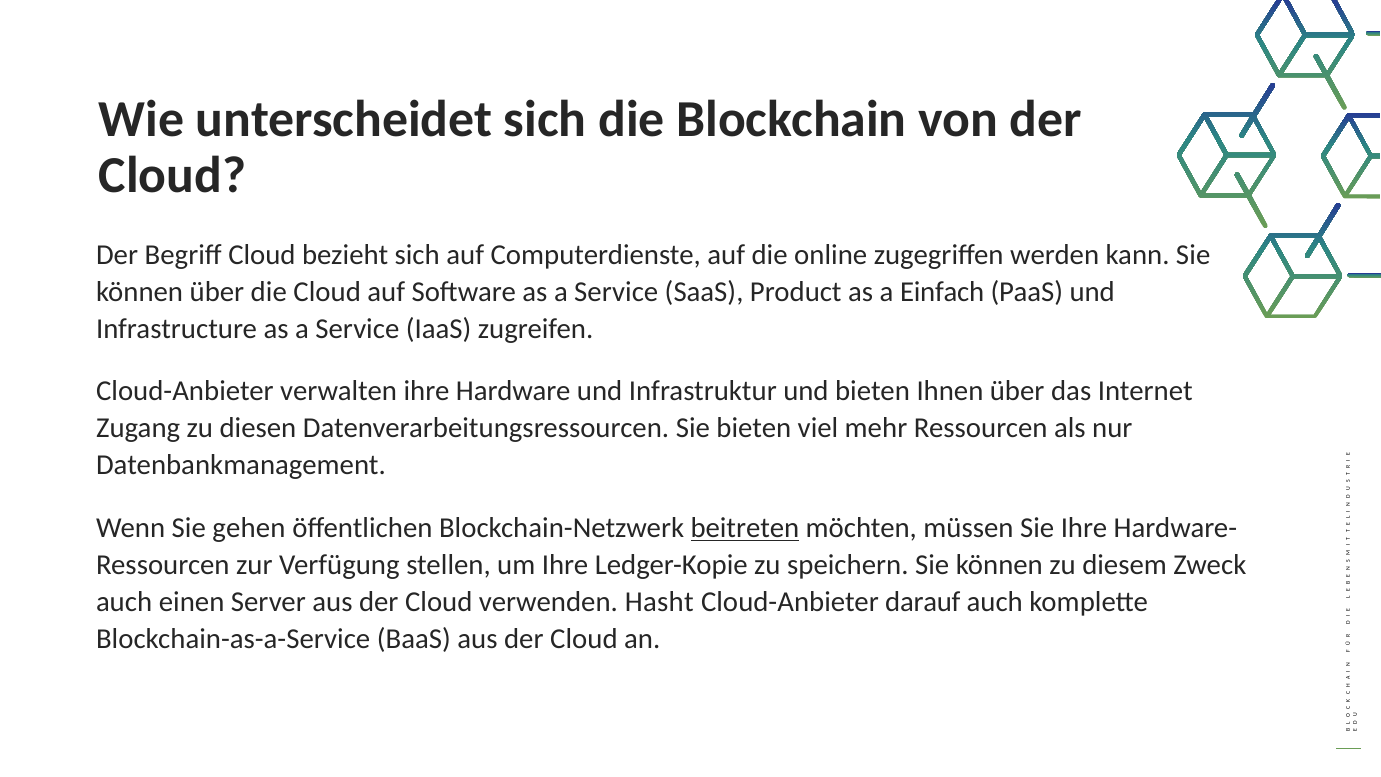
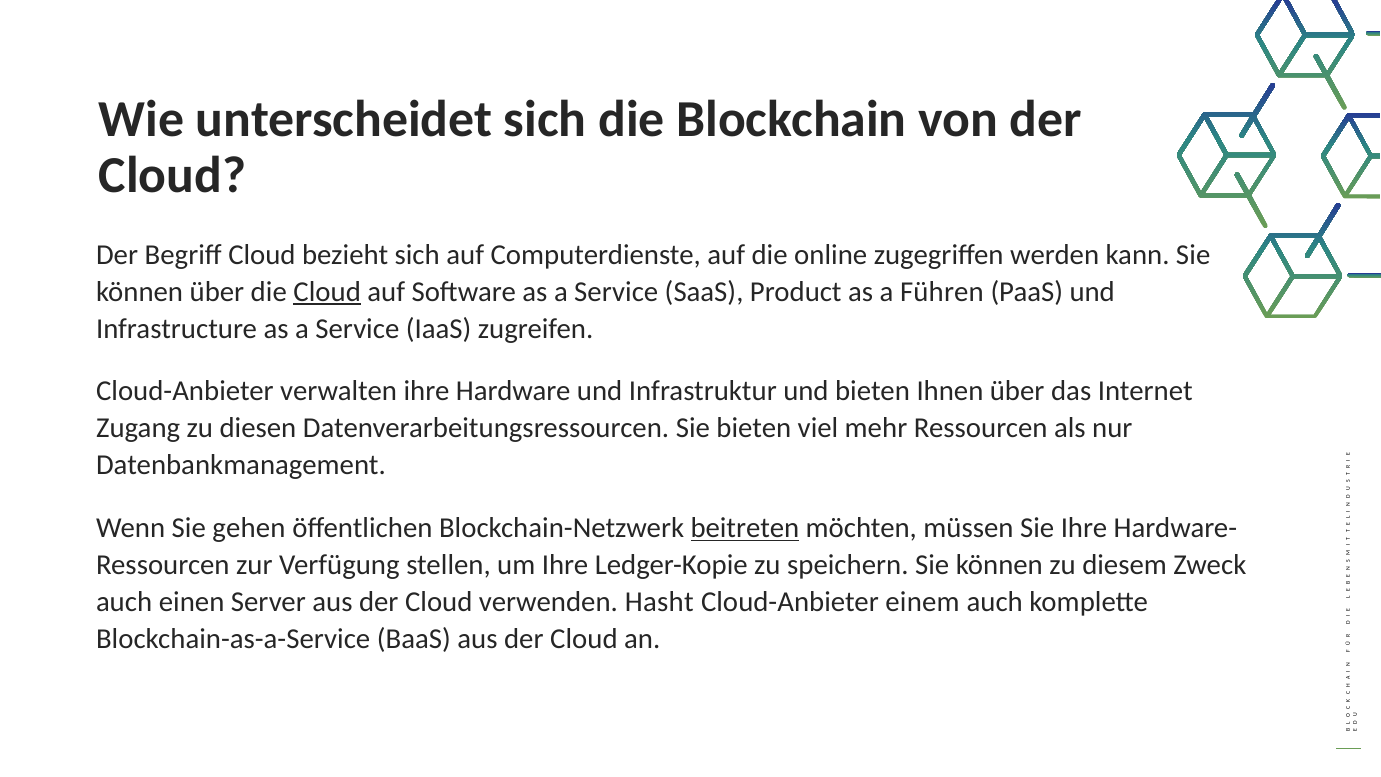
Cloud at (327, 292) underline: none -> present
Einfach: Einfach -> Führen
darauf: darauf -> einem
